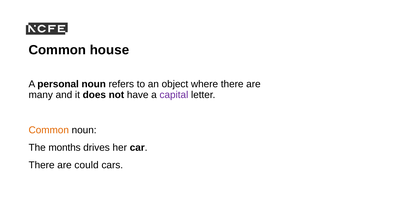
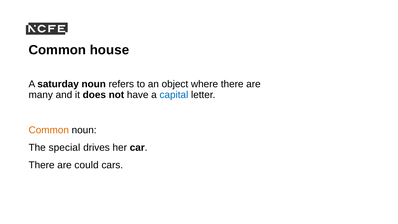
personal: personal -> saturday
capital colour: purple -> blue
months: months -> special
